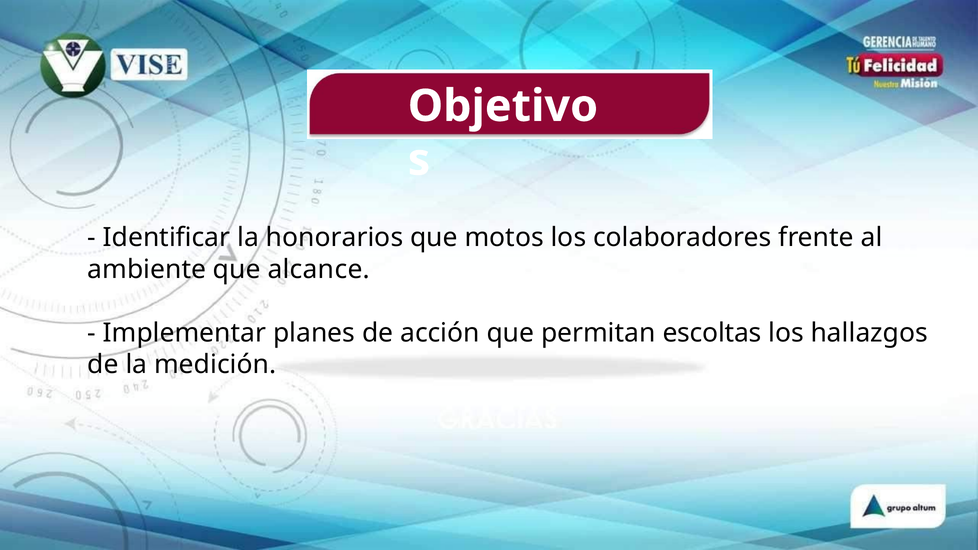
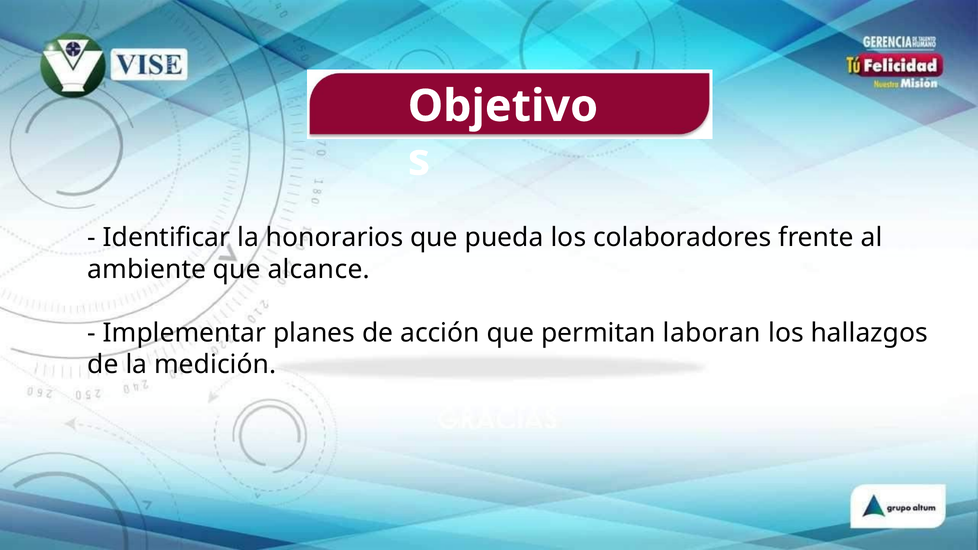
motos: motos -> pueda
escoltas: escoltas -> laboran
